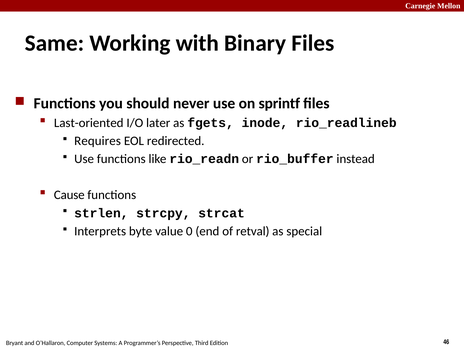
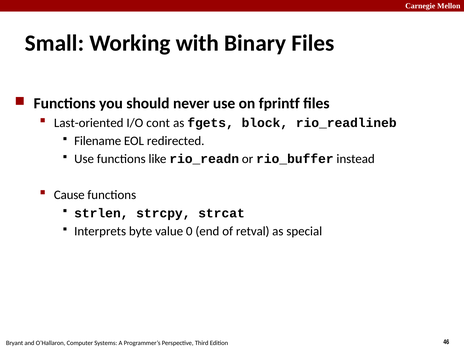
Same: Same -> Small
sprintf: sprintf -> fprintf
later: later -> cont
inode: inode -> block
Requires: Requires -> Filename
